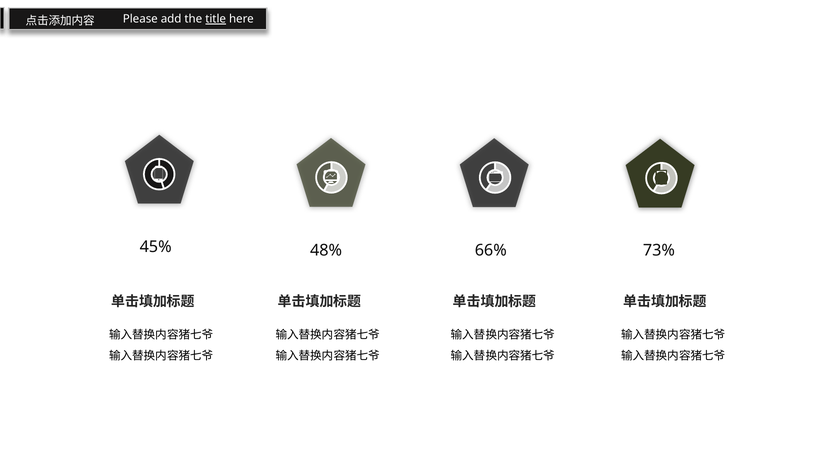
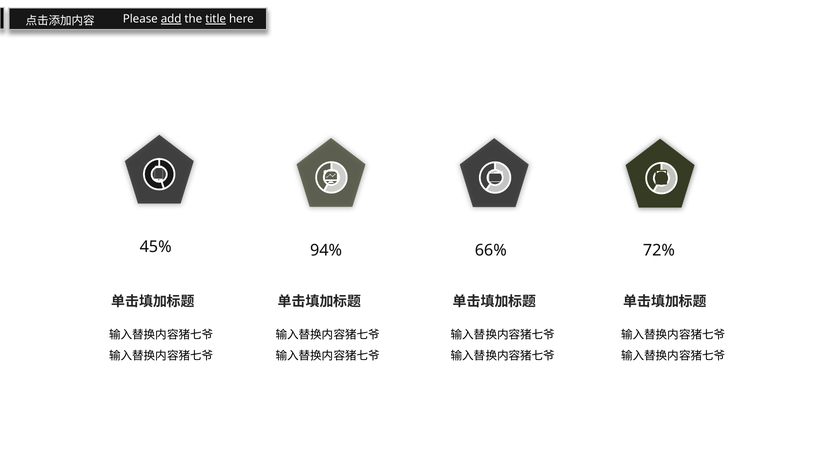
add underline: none -> present
73%: 73% -> 72%
48%: 48% -> 94%
